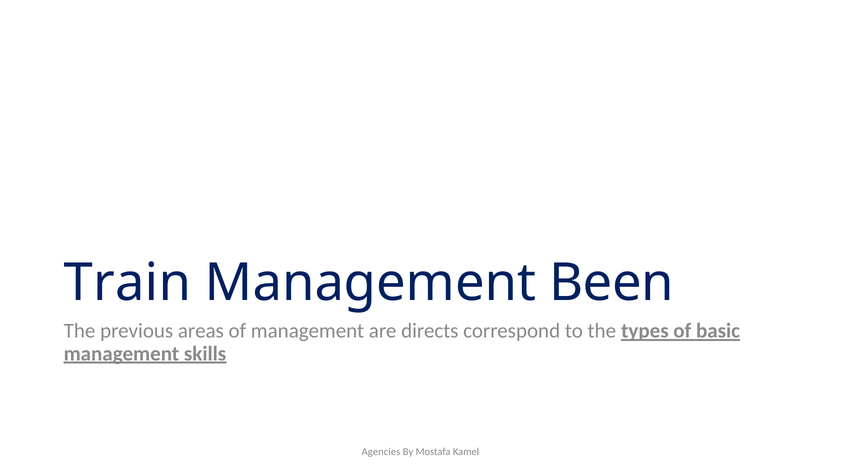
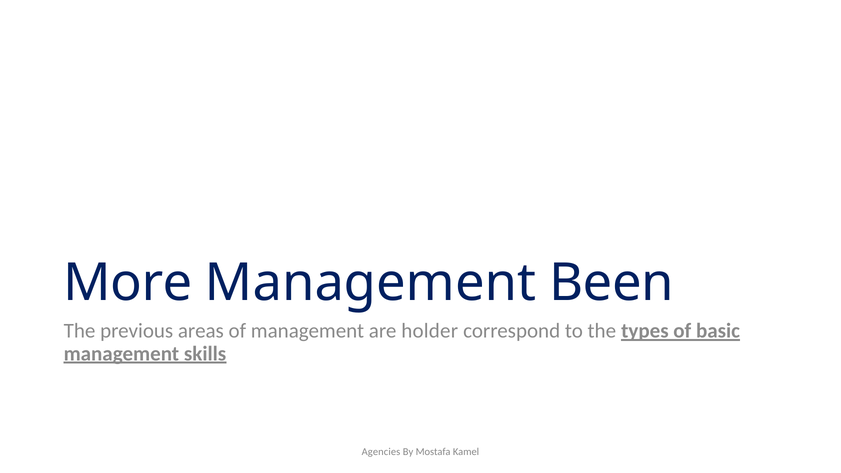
Train: Train -> More
directs: directs -> holder
